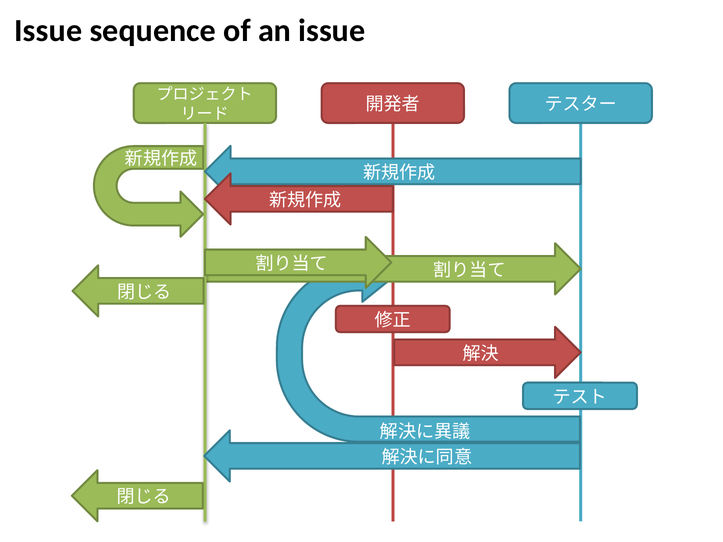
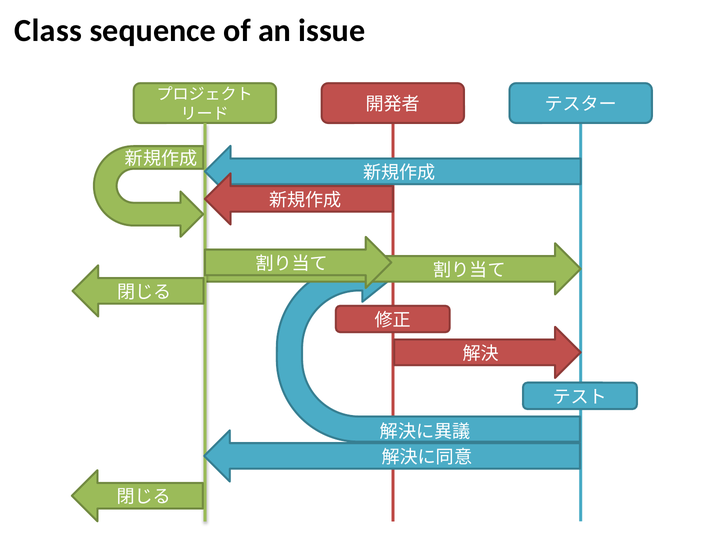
Issue at (48, 31): Issue -> Class
